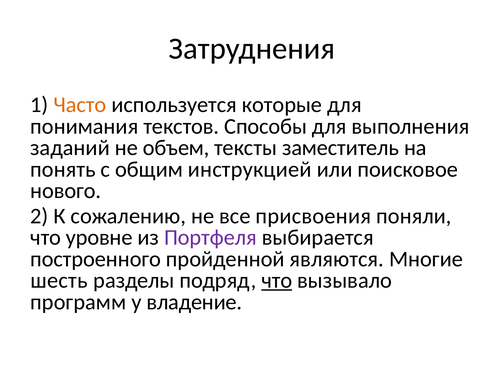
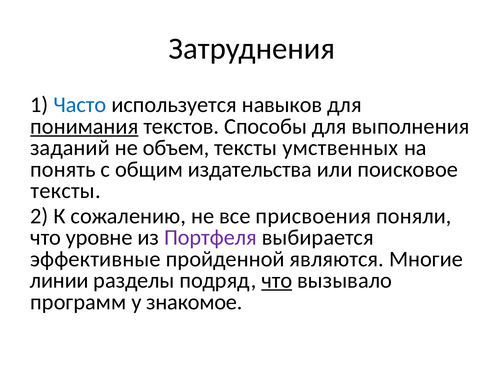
Часто colour: orange -> blue
которые: которые -> навыков
понимания underline: none -> present
заместитель: заместитель -> умственных
инструкцией: инструкцией -> издательства
нового at (66, 191): нового -> тексты
построенного: построенного -> эффективные
шесть: шесть -> линии
владение: владение -> знакомое
